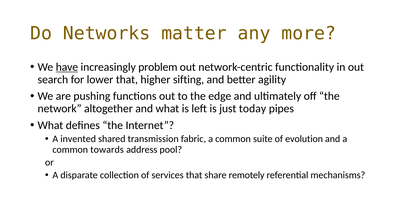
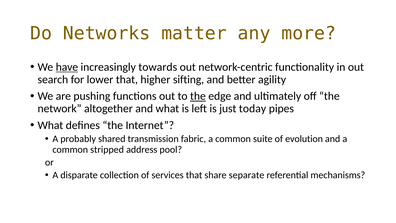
problem: problem -> towards
the at (198, 96) underline: none -> present
invented: invented -> probably
towards: towards -> stripped
remotely: remotely -> separate
